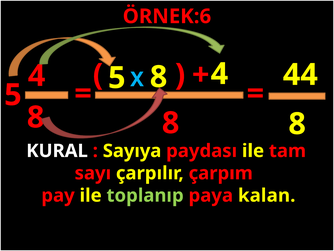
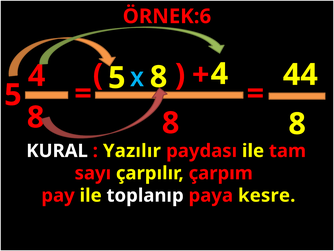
Sayıya: Sayıya -> Yazılır
toplanıp colour: light green -> white
kalan: kalan -> kesre
